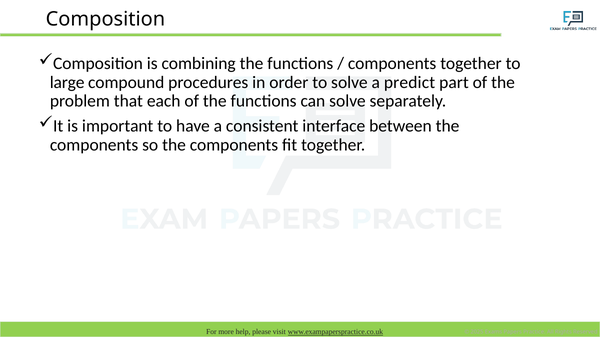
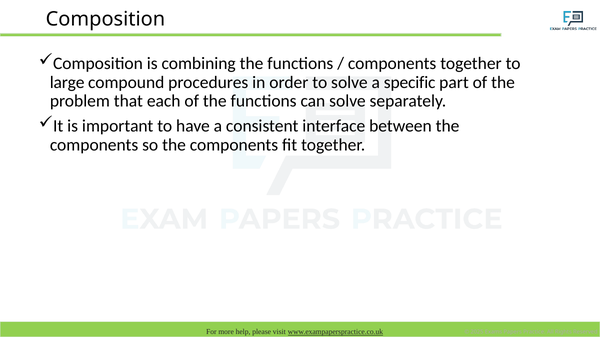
predict: predict -> specific
